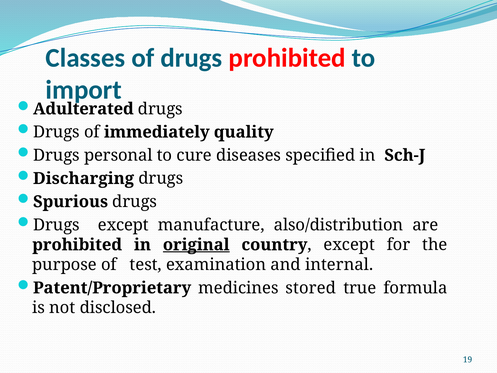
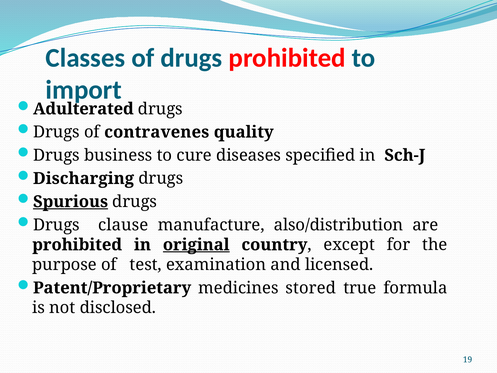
immediately: immediately -> contravenes
personal: personal -> business
Spurious underline: none -> present
Drugs except: except -> clause
internal: internal -> licensed
